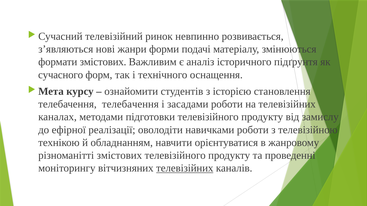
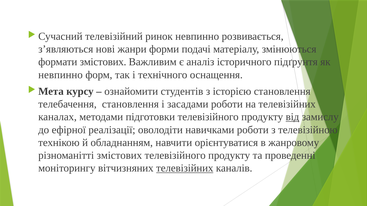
сучасного at (61, 75): сучасного -> невпинно
телебачення телебачення: телебачення -> становлення
від underline: none -> present
